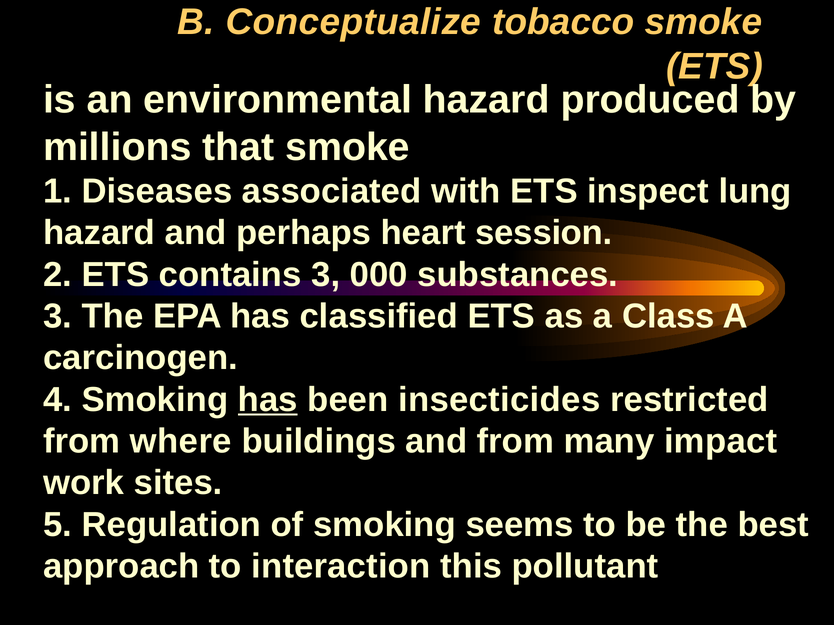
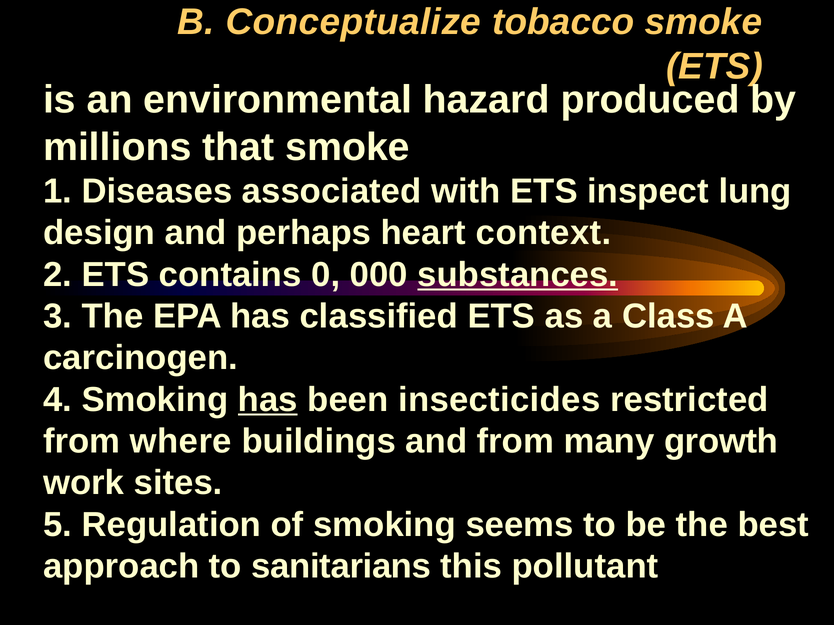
hazard at (99, 233): hazard -> design
session: session -> context
contains 3: 3 -> 0
substances underline: none -> present
impact: impact -> growth
interaction: interaction -> sanitarians
